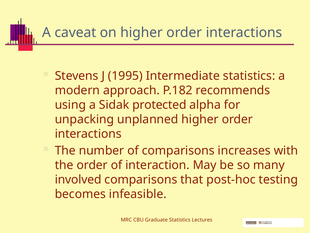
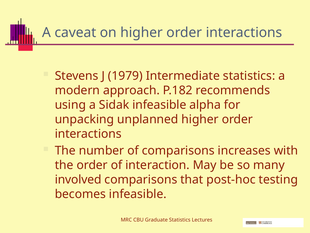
1995: 1995 -> 1979
Sidak protected: protected -> infeasible
